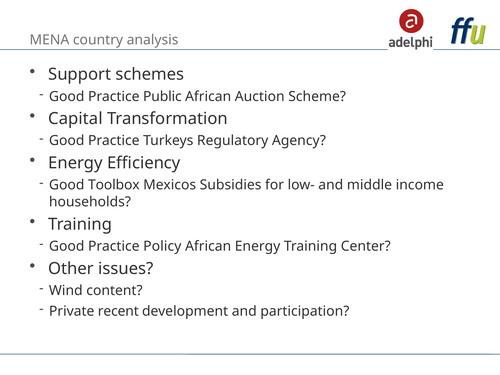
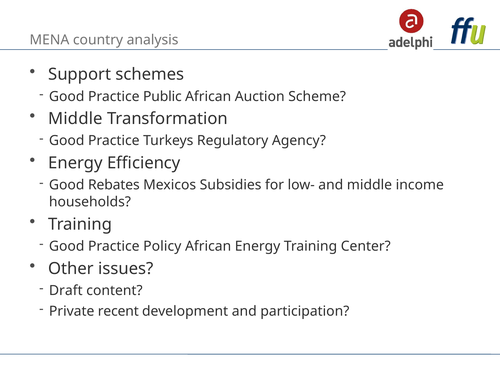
Capital at (75, 119): Capital -> Middle
Toolbox: Toolbox -> Rebates
Wind: Wind -> Draft
